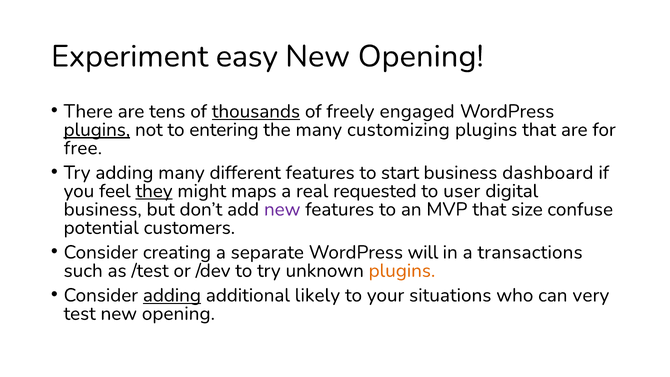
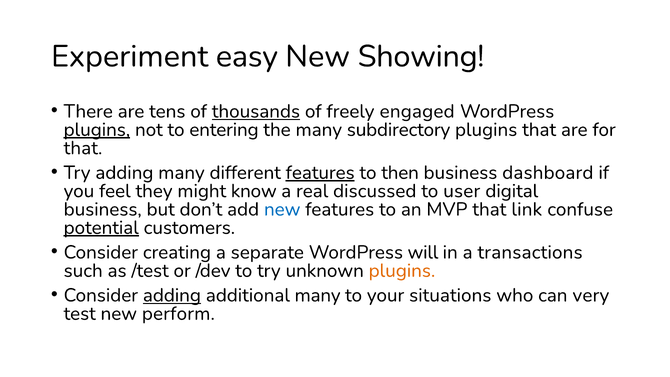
Opening at (421, 56): Opening -> Showing
customizing: customizing -> subdirectory
free at (83, 148): free -> that
features at (320, 173) underline: none -> present
start: start -> then
they underline: present -> none
maps: maps -> know
requested: requested -> discussed
new at (282, 209) colour: purple -> blue
size: size -> link
potential underline: none -> present
additional likely: likely -> many
test new opening: opening -> perform
